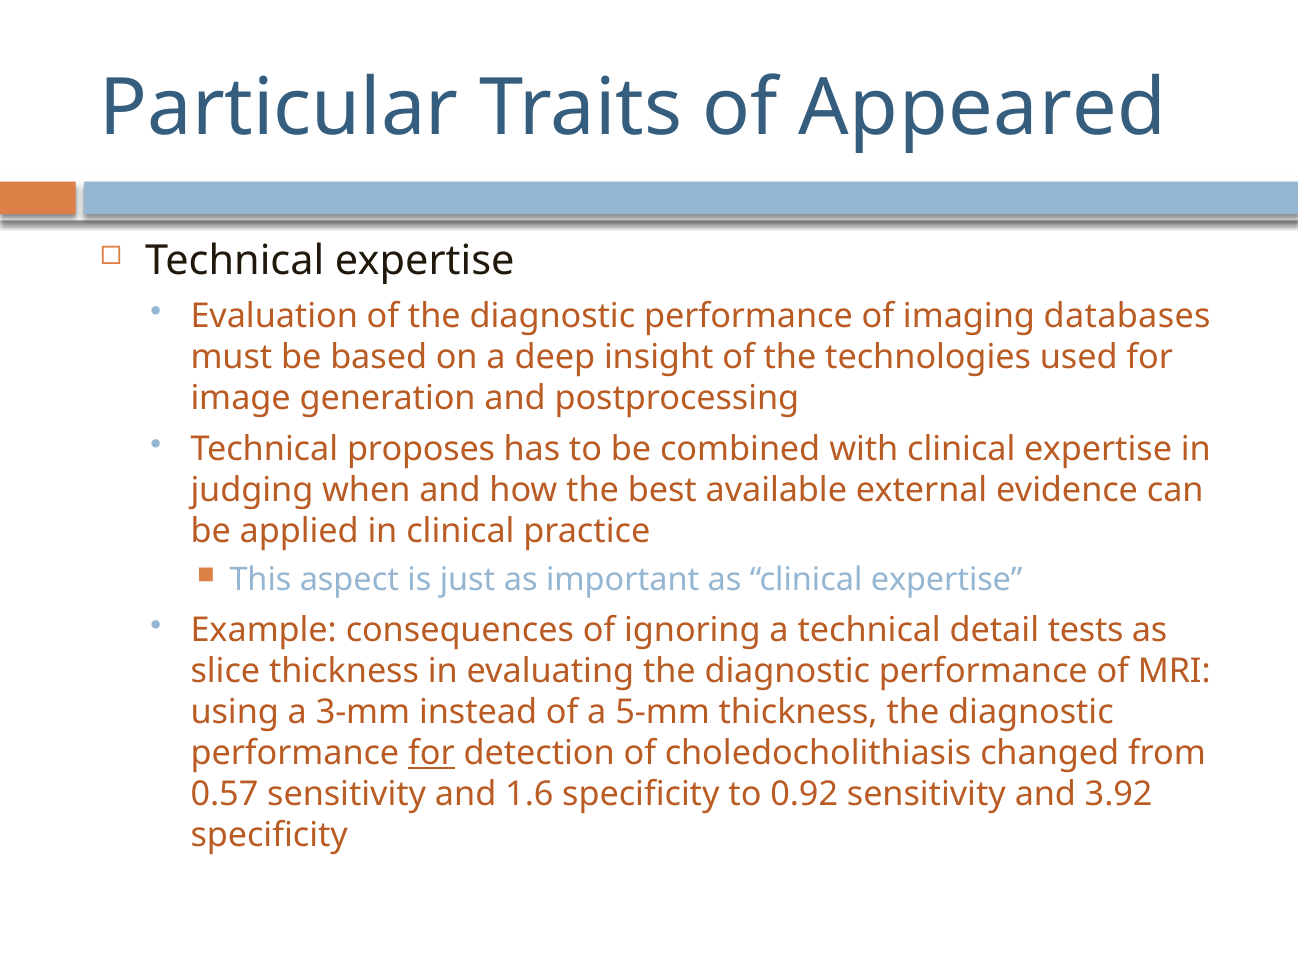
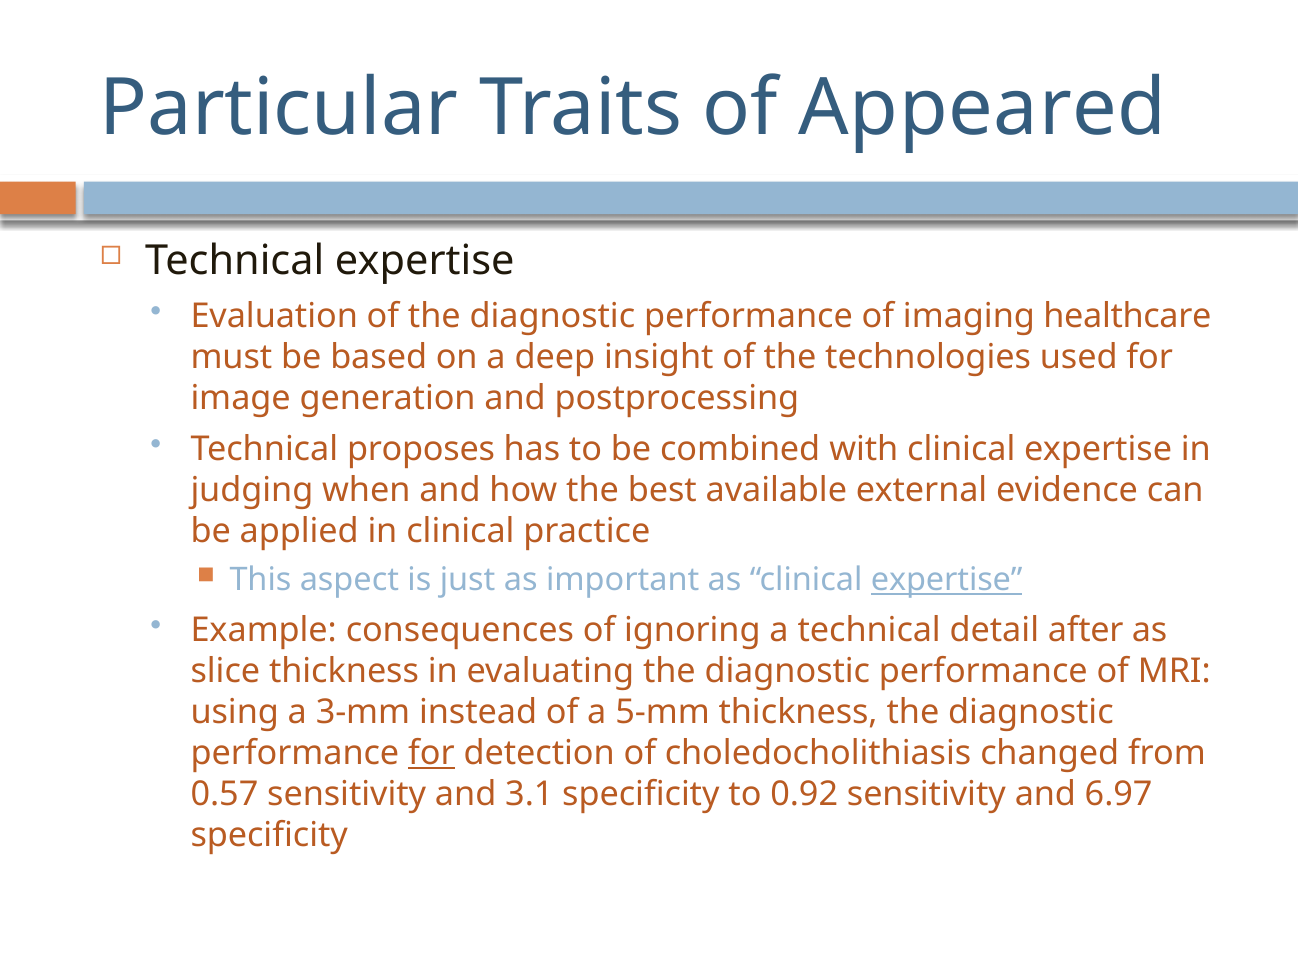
databases: databases -> healthcare
expertise at (947, 580) underline: none -> present
tests: tests -> after
1.6: 1.6 -> 3.1
3.92: 3.92 -> 6.97
